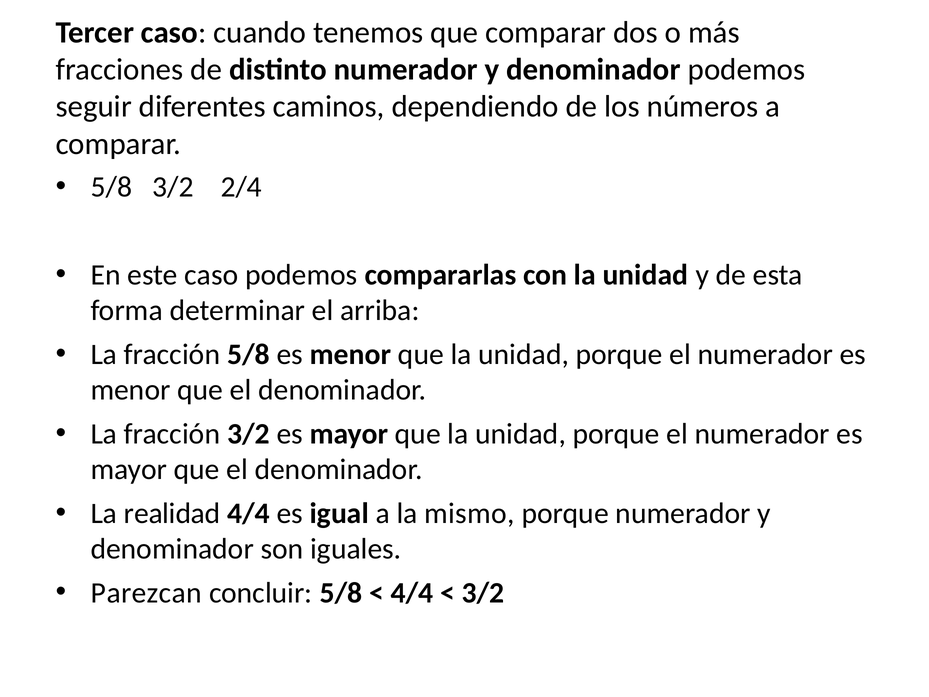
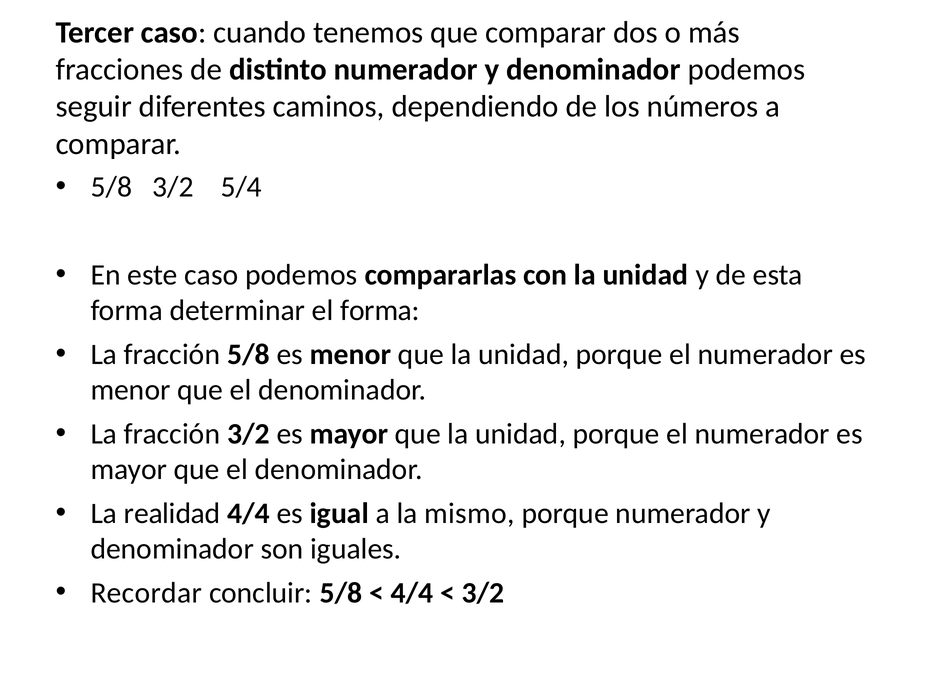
2/4: 2/4 -> 5/4
el arriba: arriba -> forma
Parezcan: Parezcan -> Recordar
